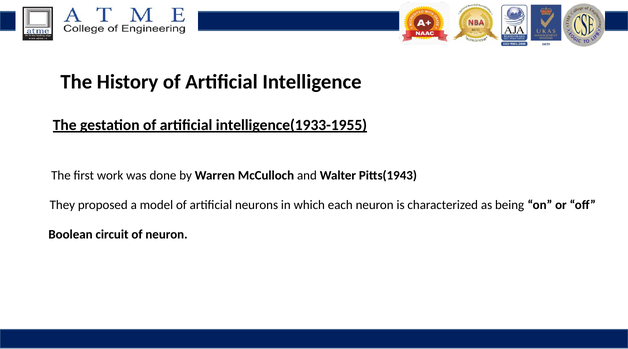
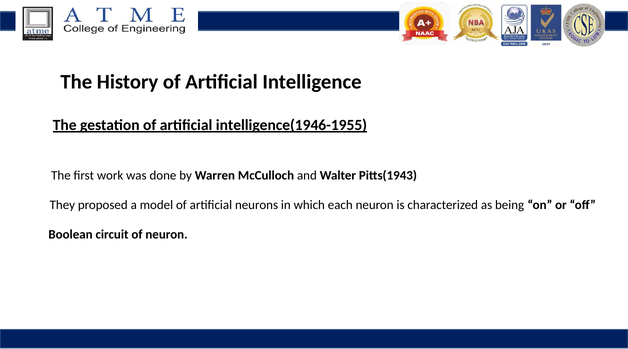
intelligence(1933-1955: intelligence(1933-1955 -> intelligence(1946-1955
